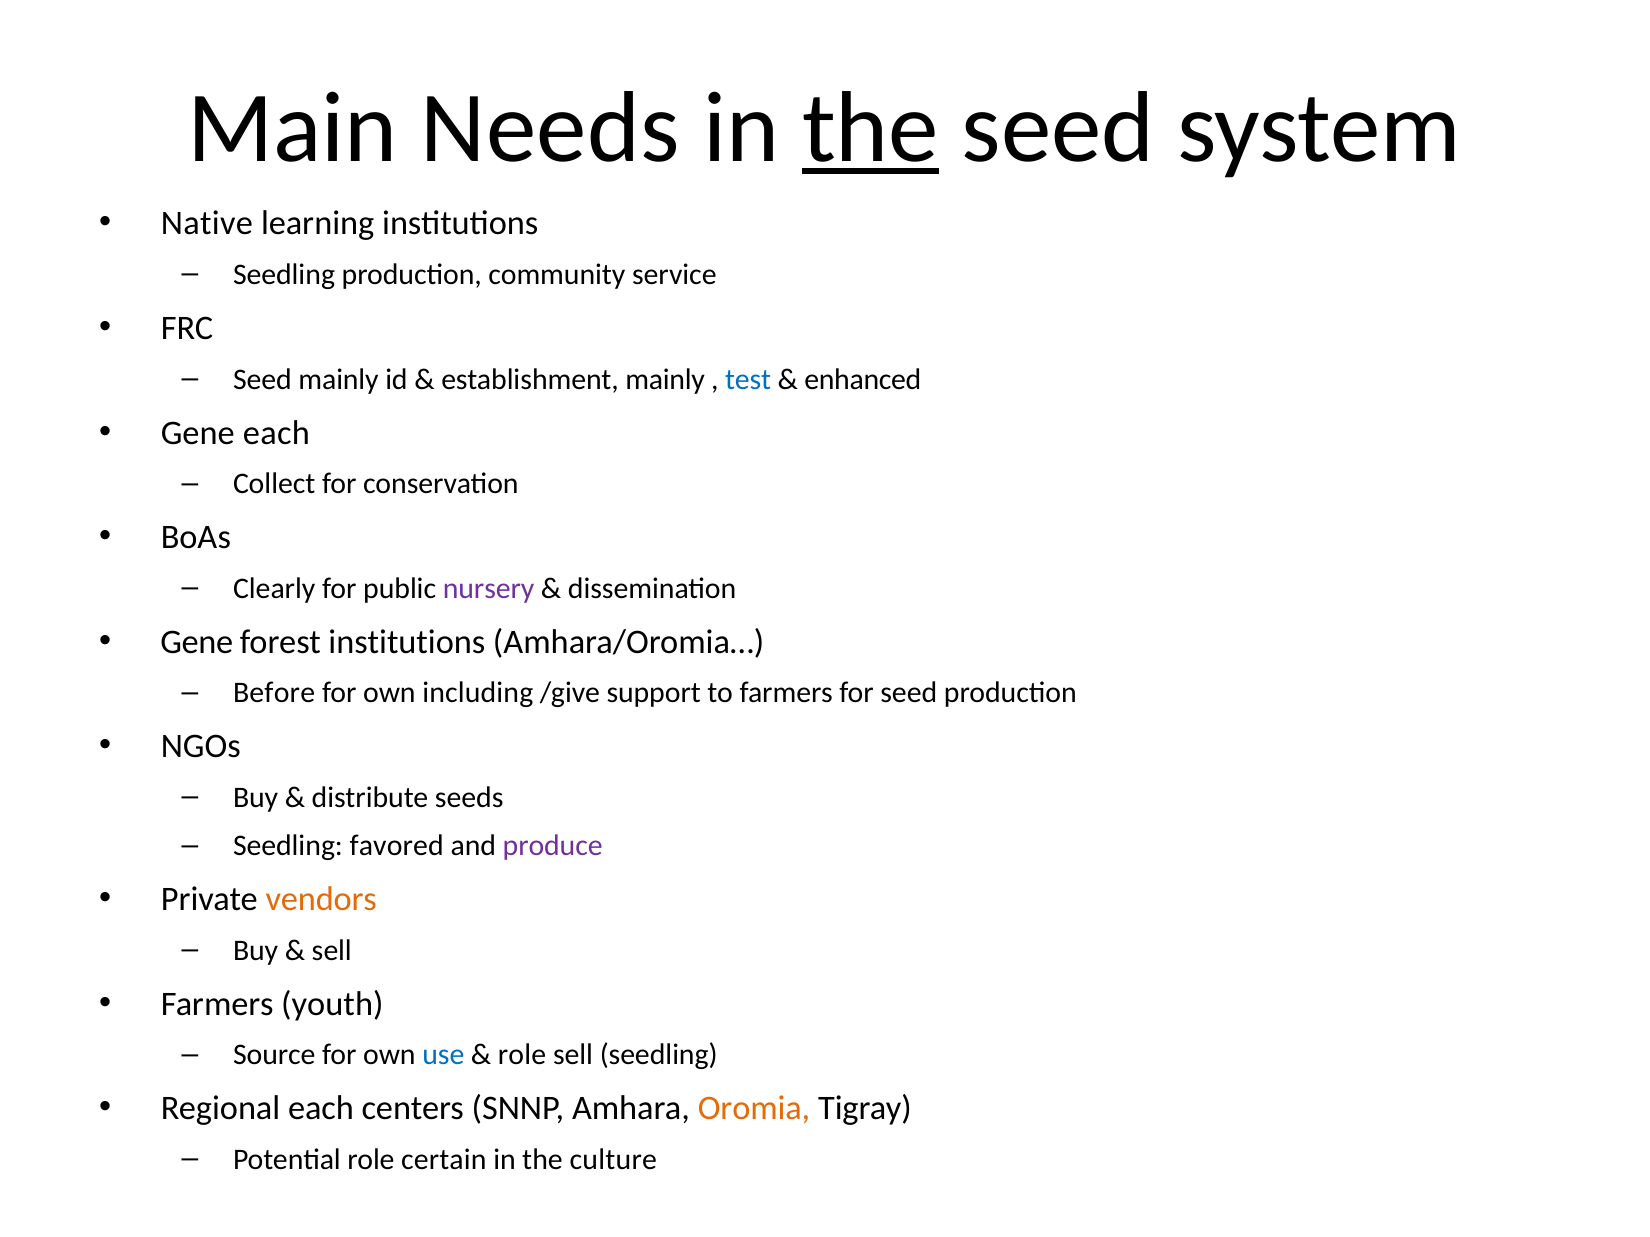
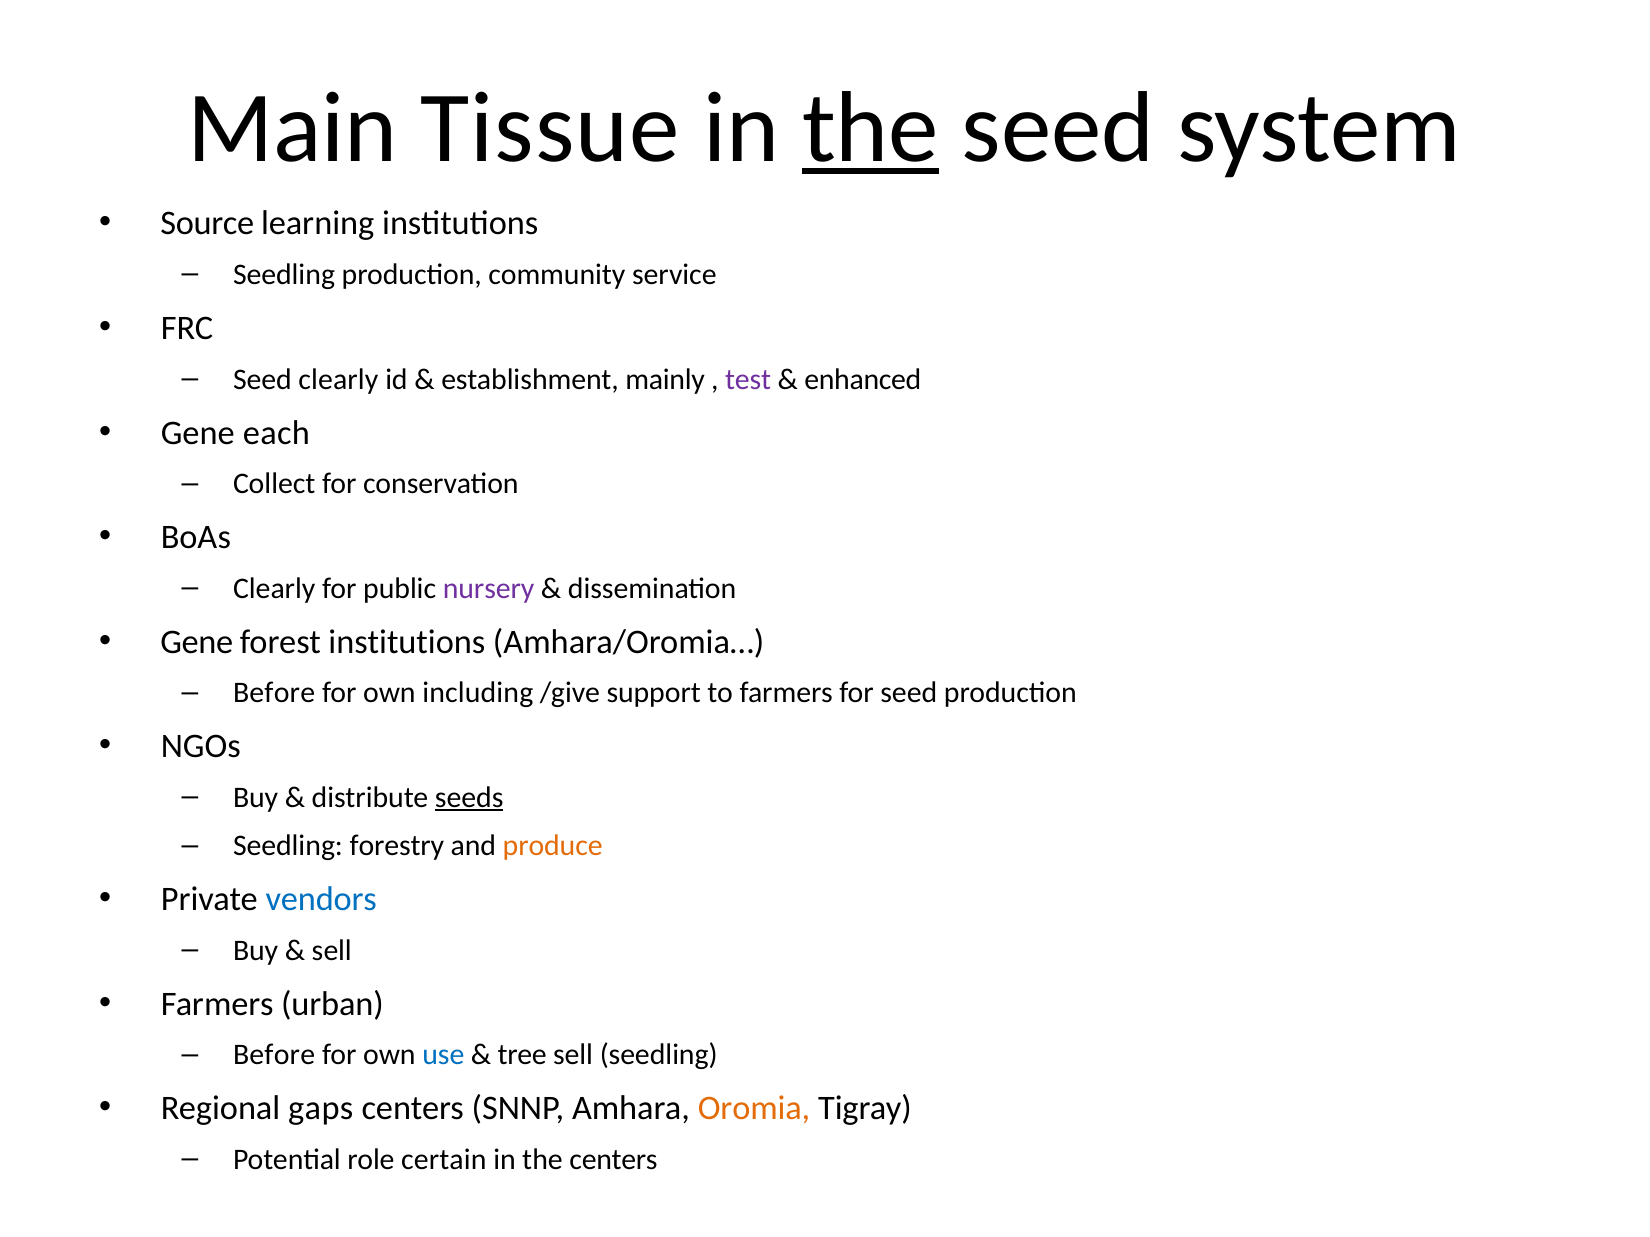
Needs: Needs -> Tissue
Native: Native -> Source
Seed mainly: mainly -> clearly
test colour: blue -> purple
seeds underline: none -> present
favored: favored -> forestry
produce colour: purple -> orange
vendors colour: orange -> blue
youth: youth -> urban
Source at (274, 1056): Source -> Before
role at (522, 1056): role -> tree
Regional each: each -> gaps
the culture: culture -> centers
